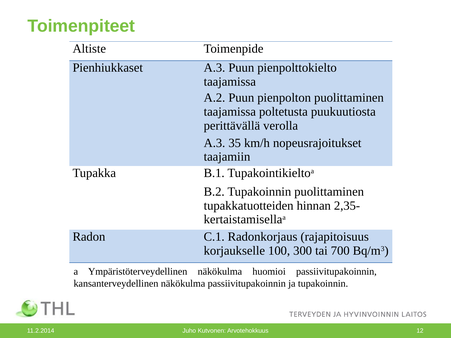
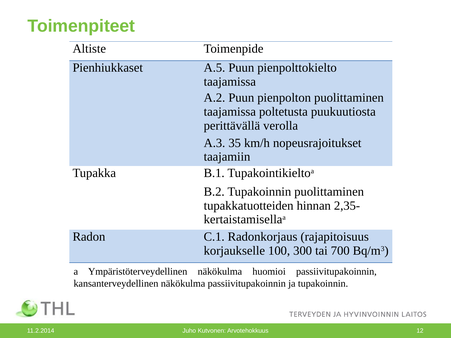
Pienhiukkaset A.3: A.3 -> A.5
